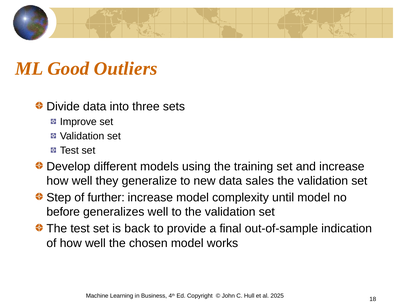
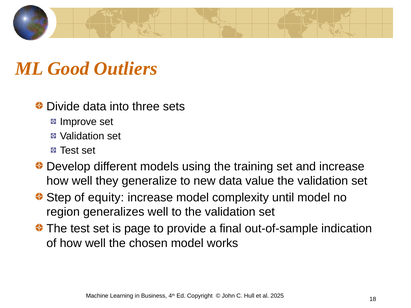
sales: sales -> value
further: further -> equity
before: before -> region
back: back -> page
